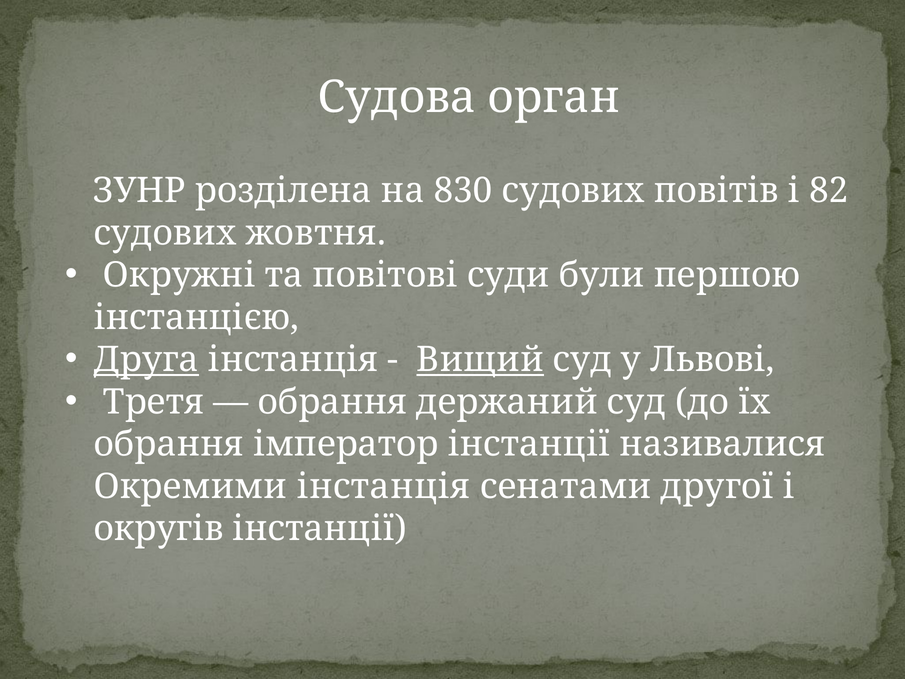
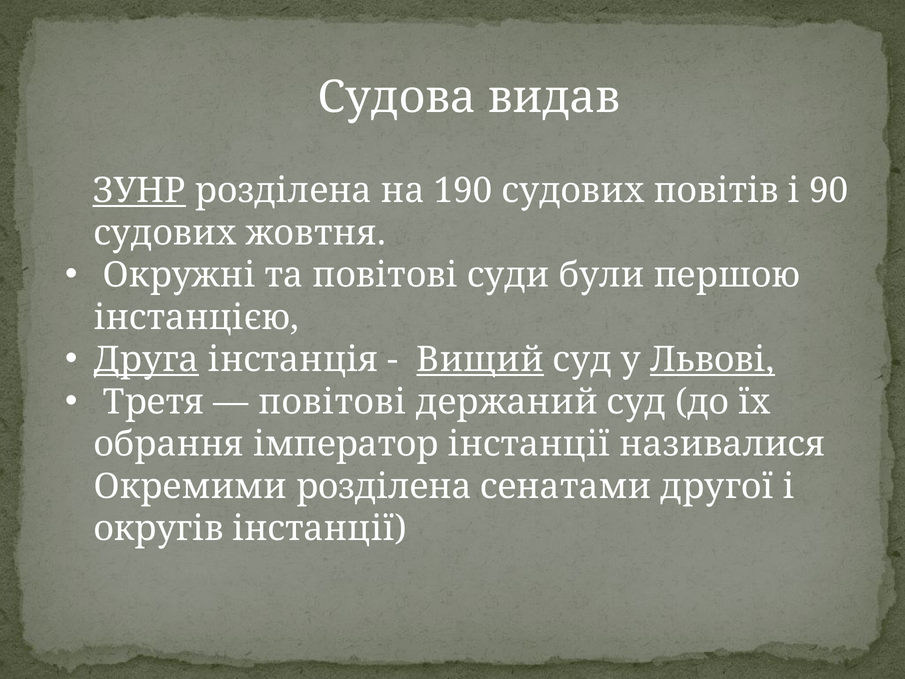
орган: орган -> видав
ЗУНР underline: none -> present
830: 830 -> 190
82: 82 -> 90
Львові underline: none -> present
обрання at (332, 402): обрання -> повітові
Окремими інстанція: інстанція -> розділена
